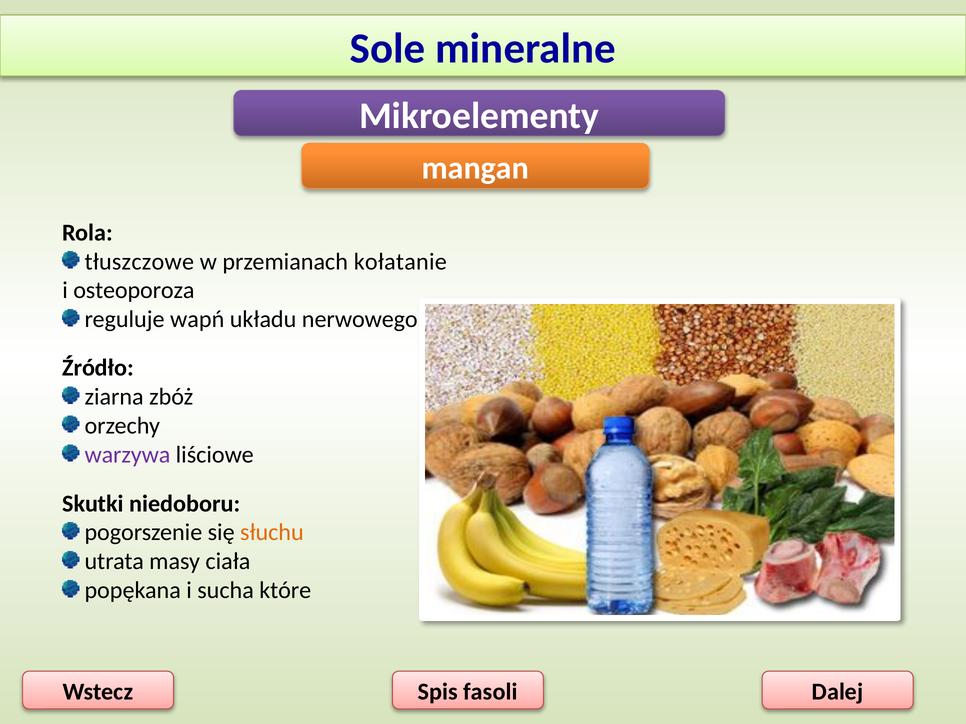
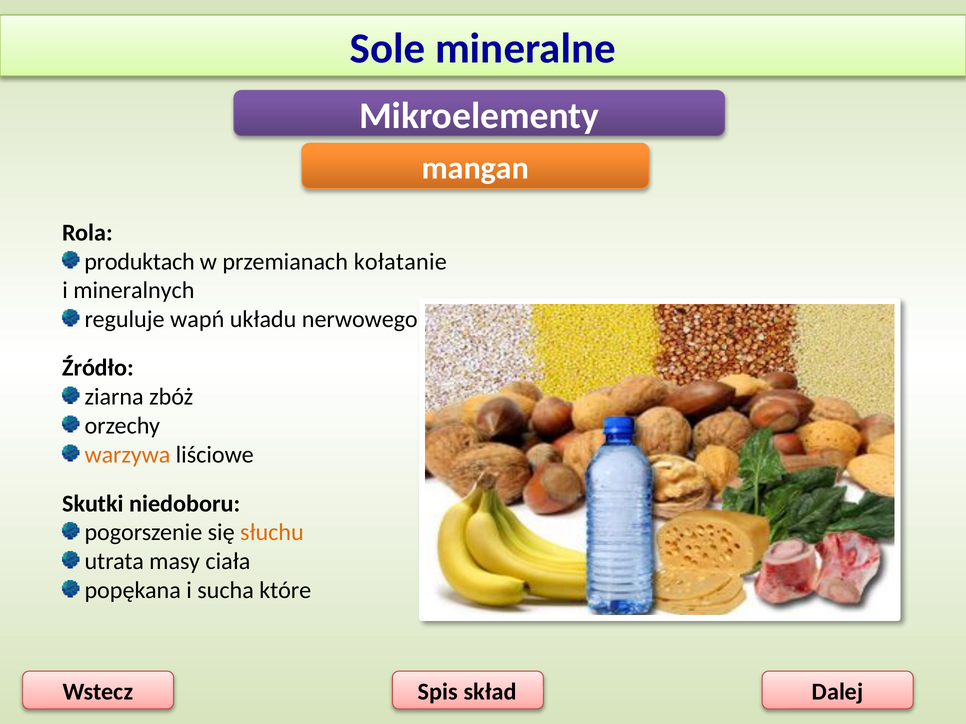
tłuszczowe: tłuszczowe -> produktach
osteoporoza: osteoporoza -> mineralnych
warzywa colour: purple -> orange
fasoli: fasoli -> skład
